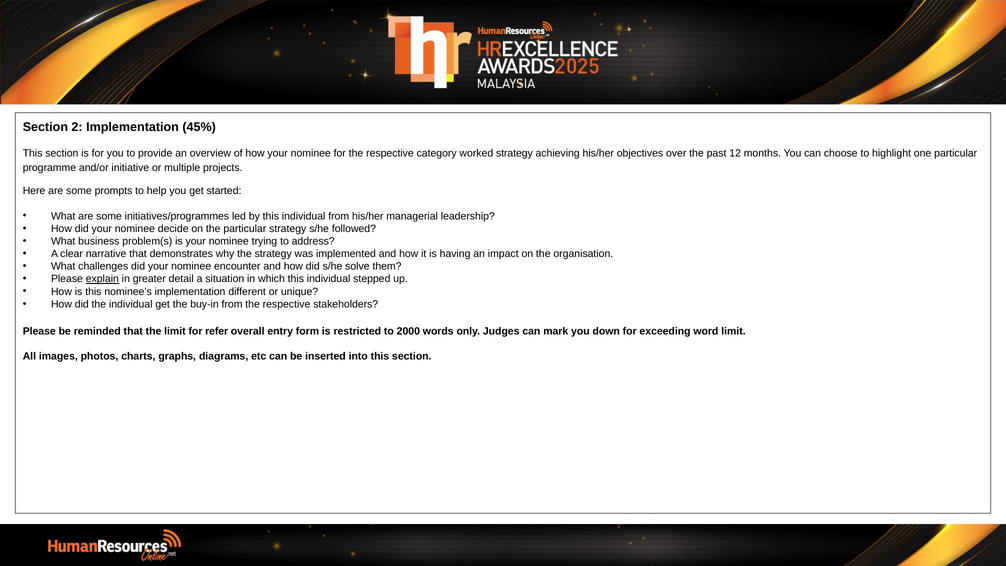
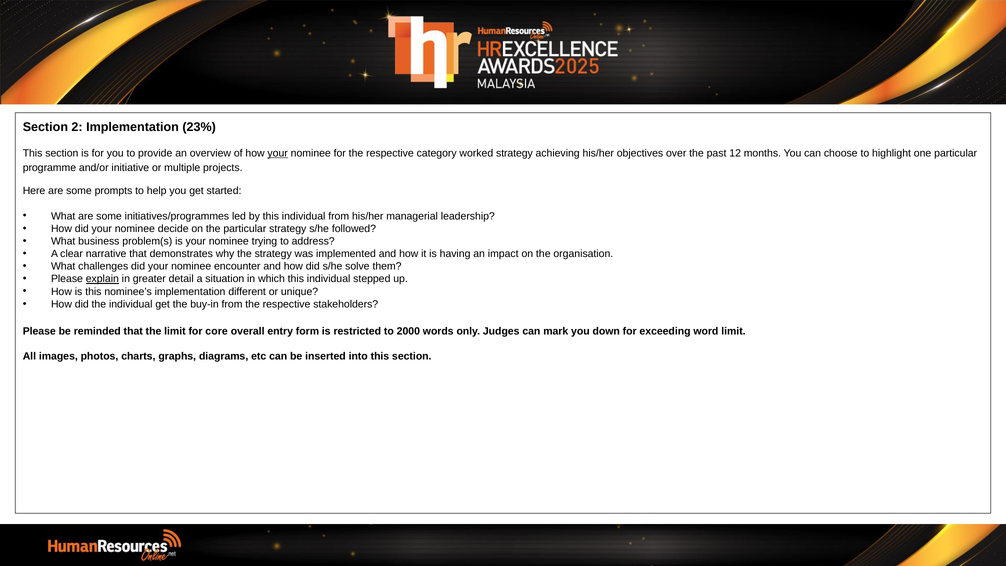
45%: 45% -> 23%
your at (278, 153) underline: none -> present
refer: refer -> core
